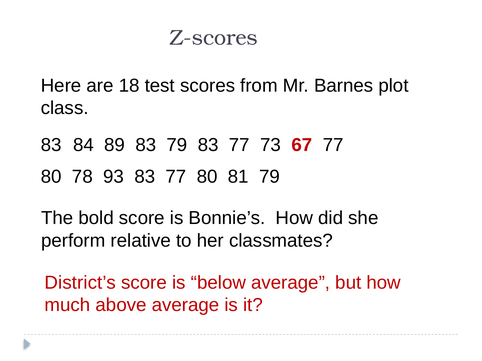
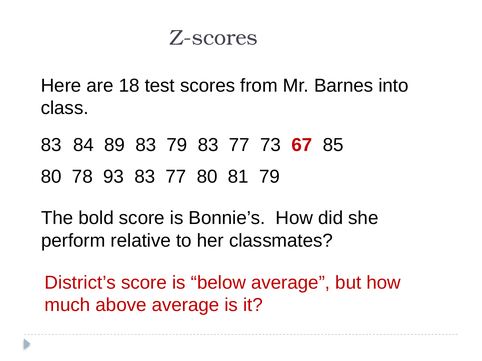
plot: plot -> into
67 77: 77 -> 85
